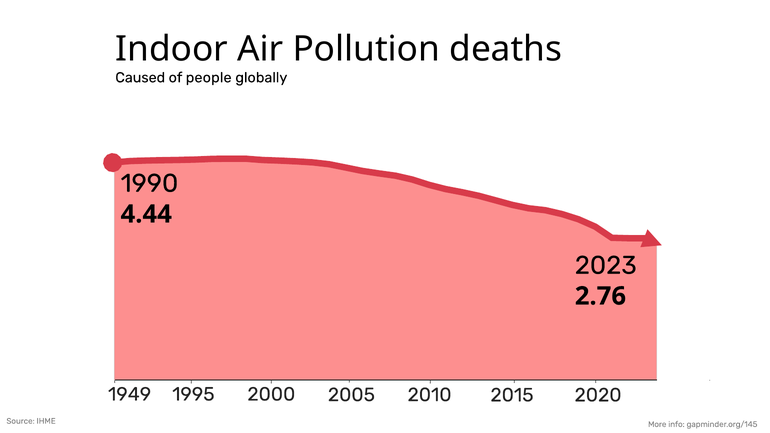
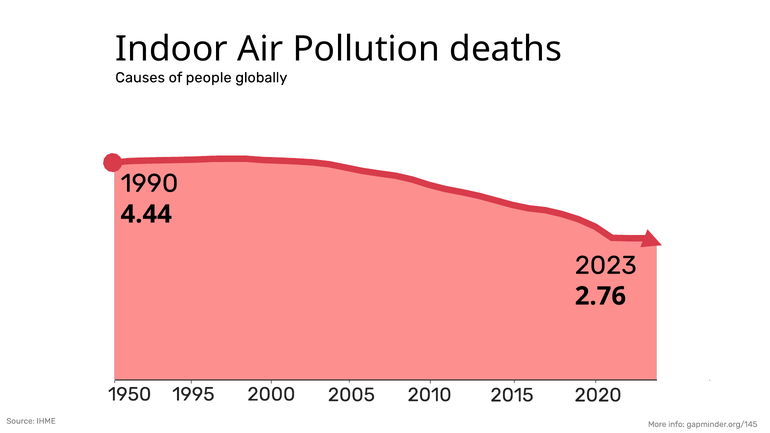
Caused: Caused -> Causes
1949: 1949 -> 1950
